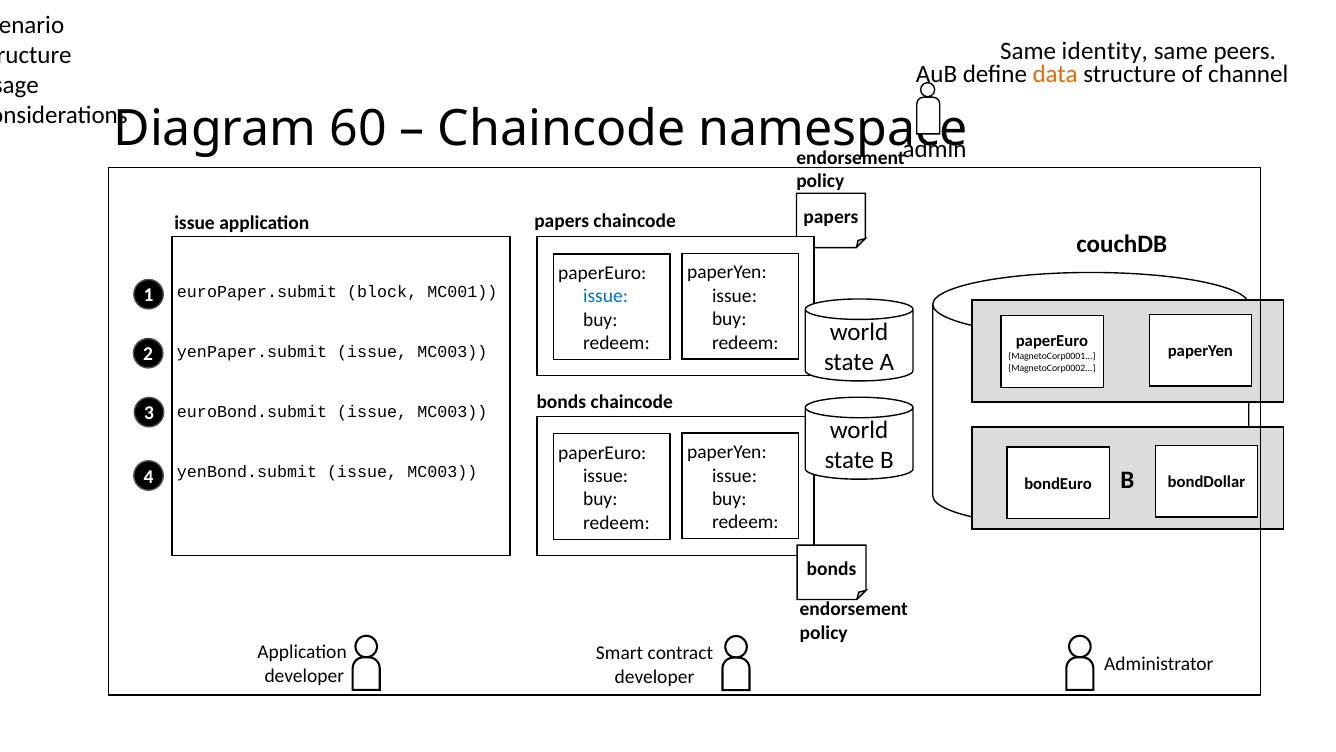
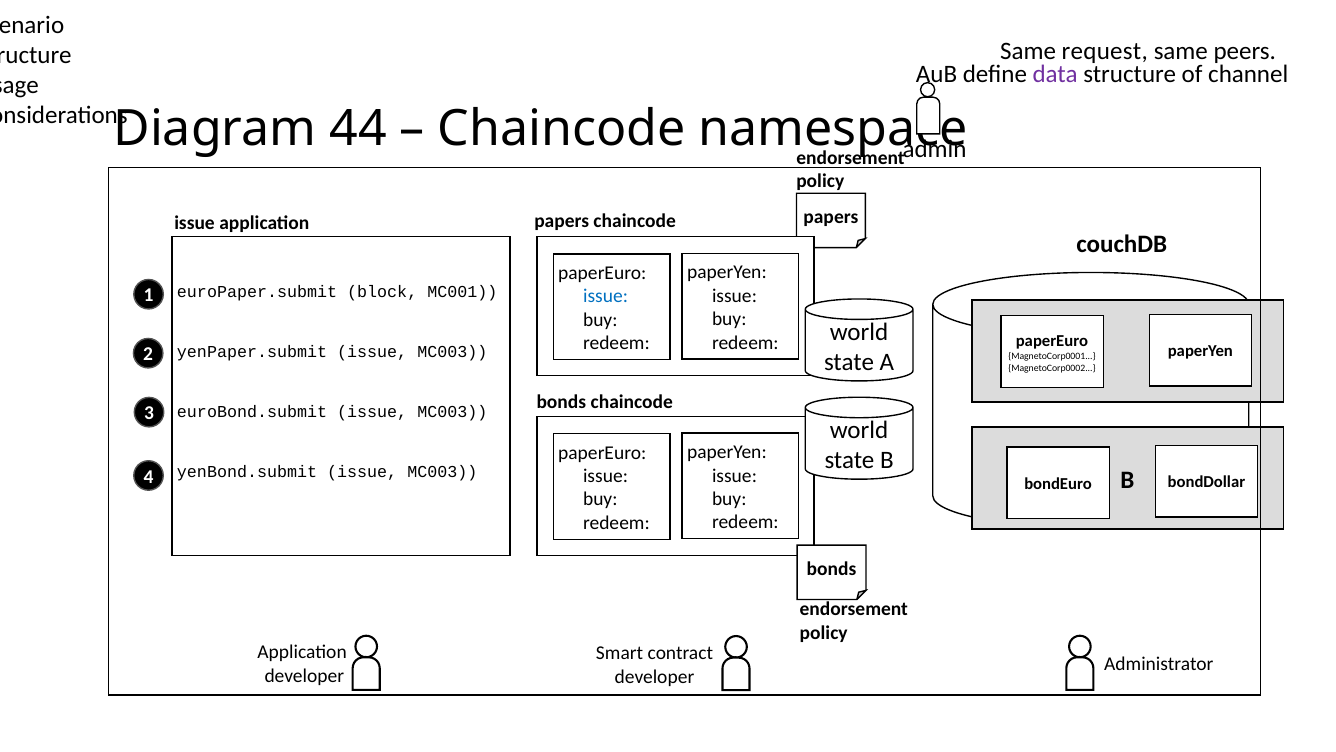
identity: identity -> request
data colour: orange -> purple
60: 60 -> 44
